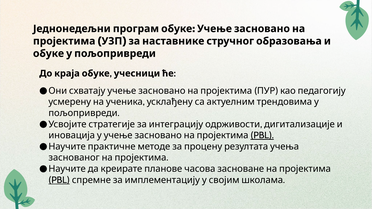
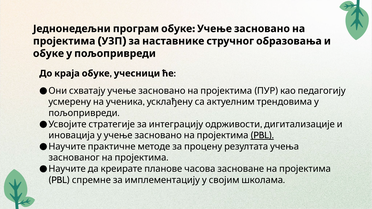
PBL at (59, 180) underline: present -> none
